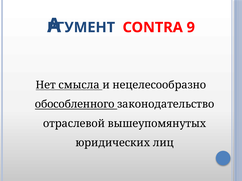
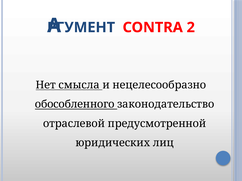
9: 9 -> 2
вышеупомянутых: вышеупомянутых -> предусмотренной
